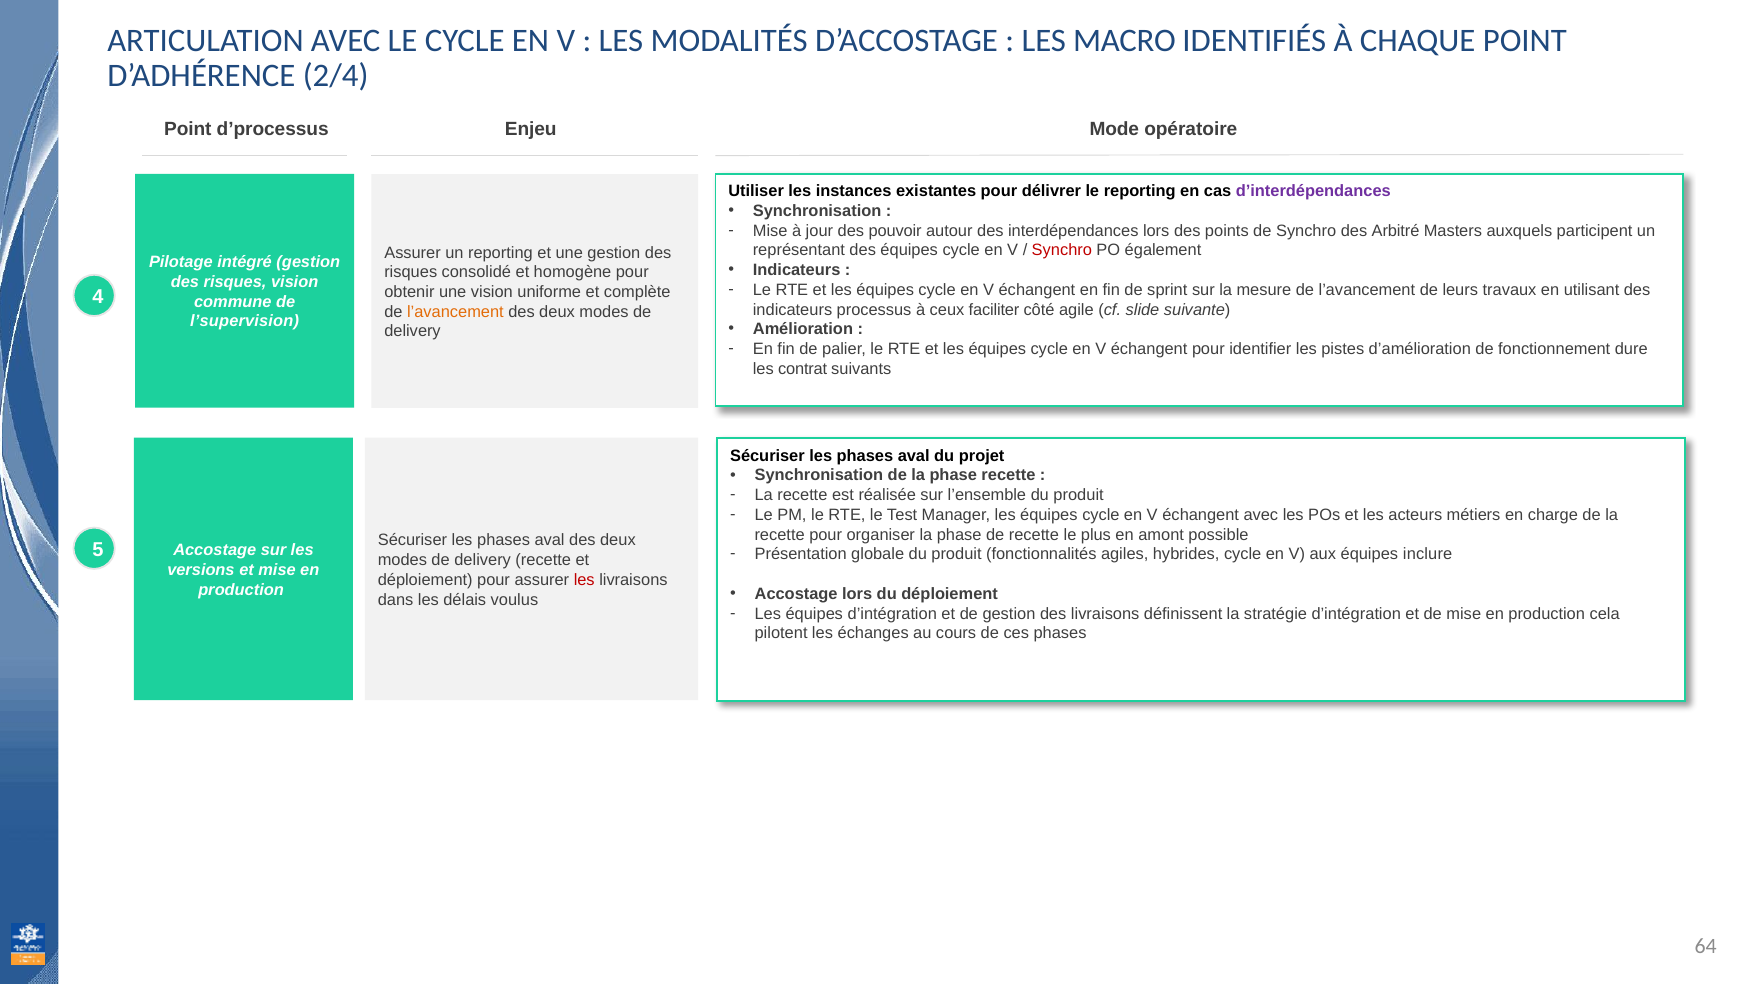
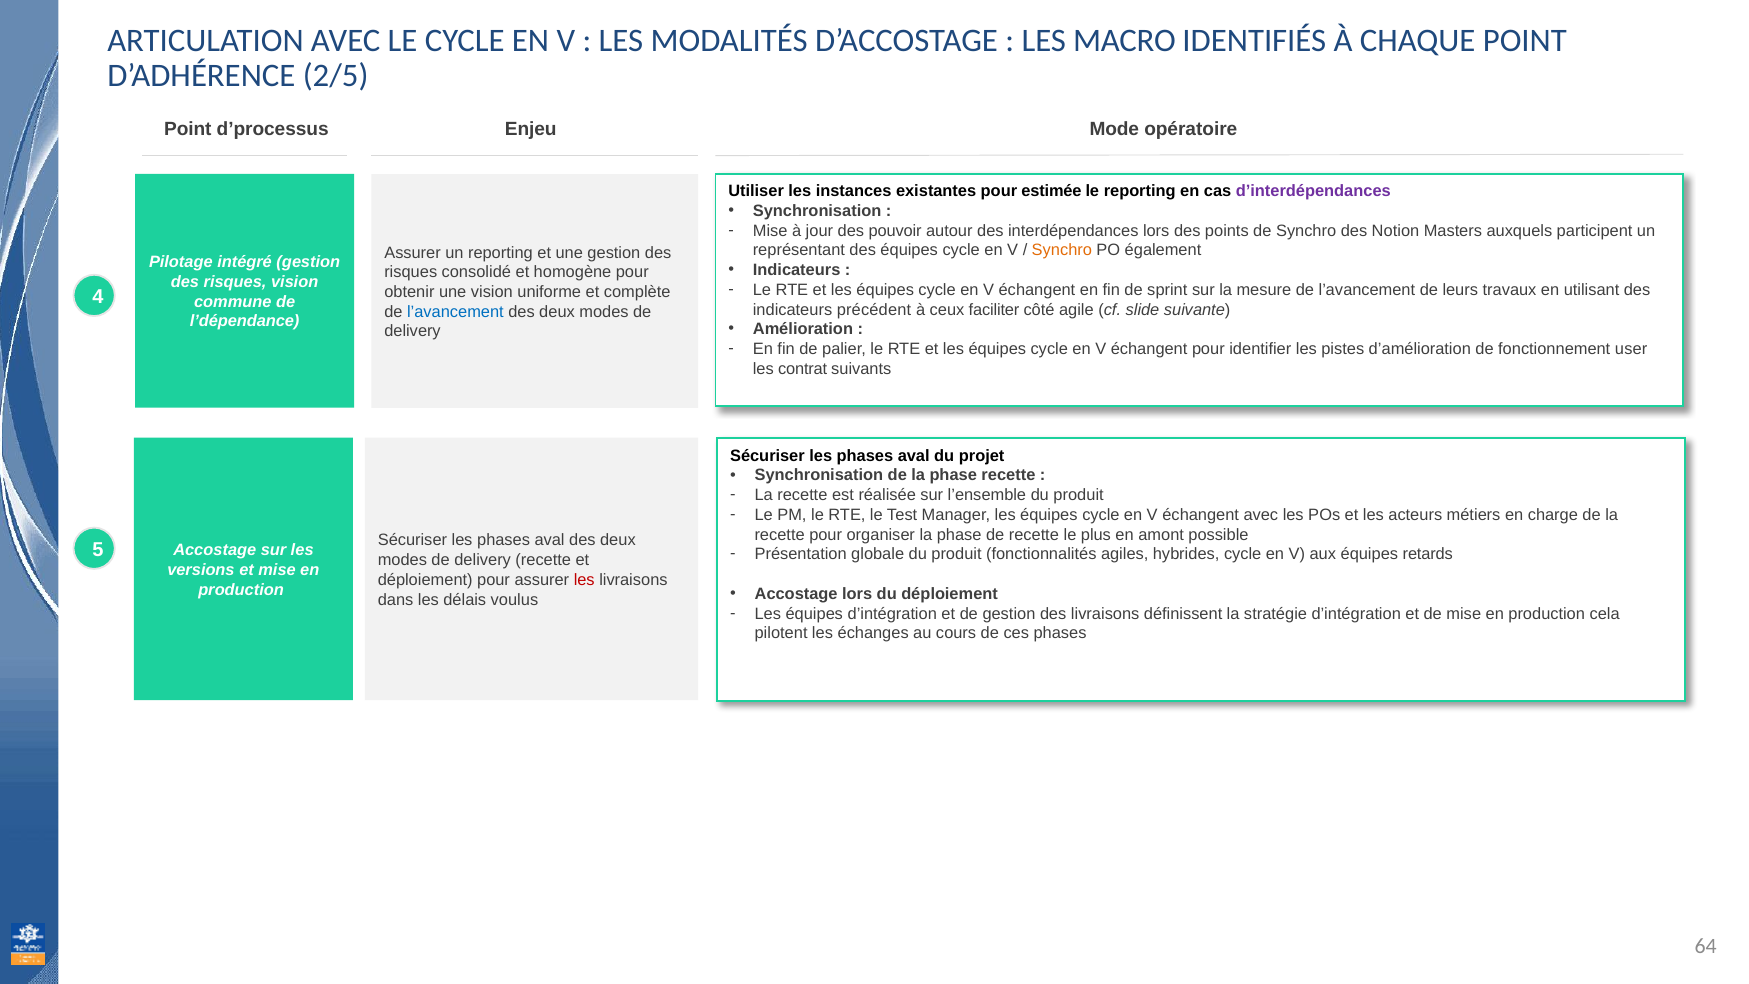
2/4: 2/4 -> 2/5
délivrer: délivrer -> estimée
Arbitré: Arbitré -> Notion
Synchro at (1062, 250) colour: red -> orange
processus: processus -> précédent
l’avancement at (455, 312) colour: orange -> blue
l’supervision: l’supervision -> l’dépendance
dure: dure -> user
inclure: inclure -> retards
